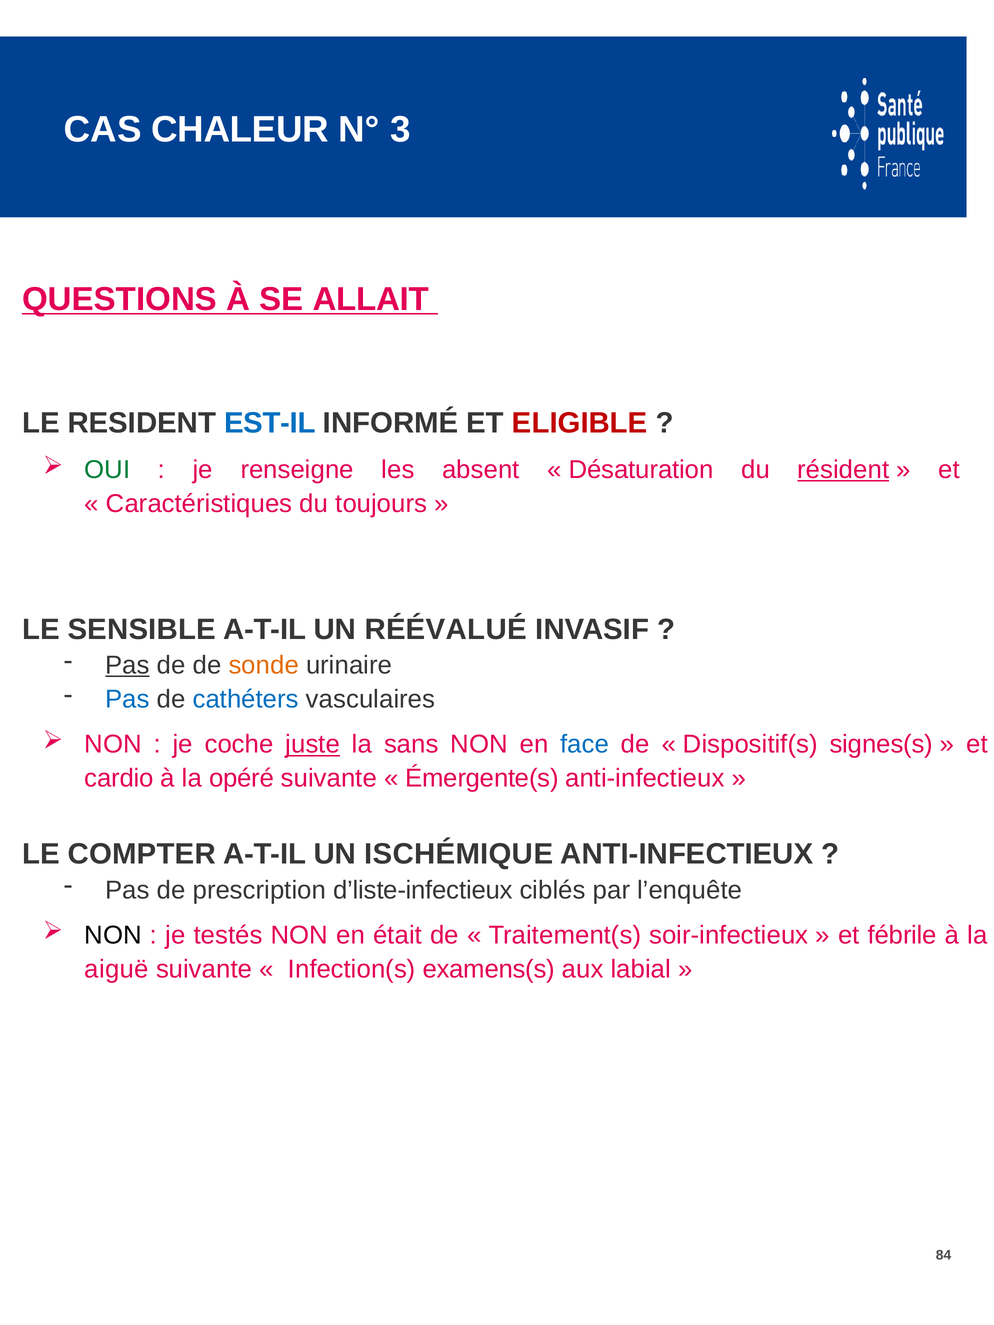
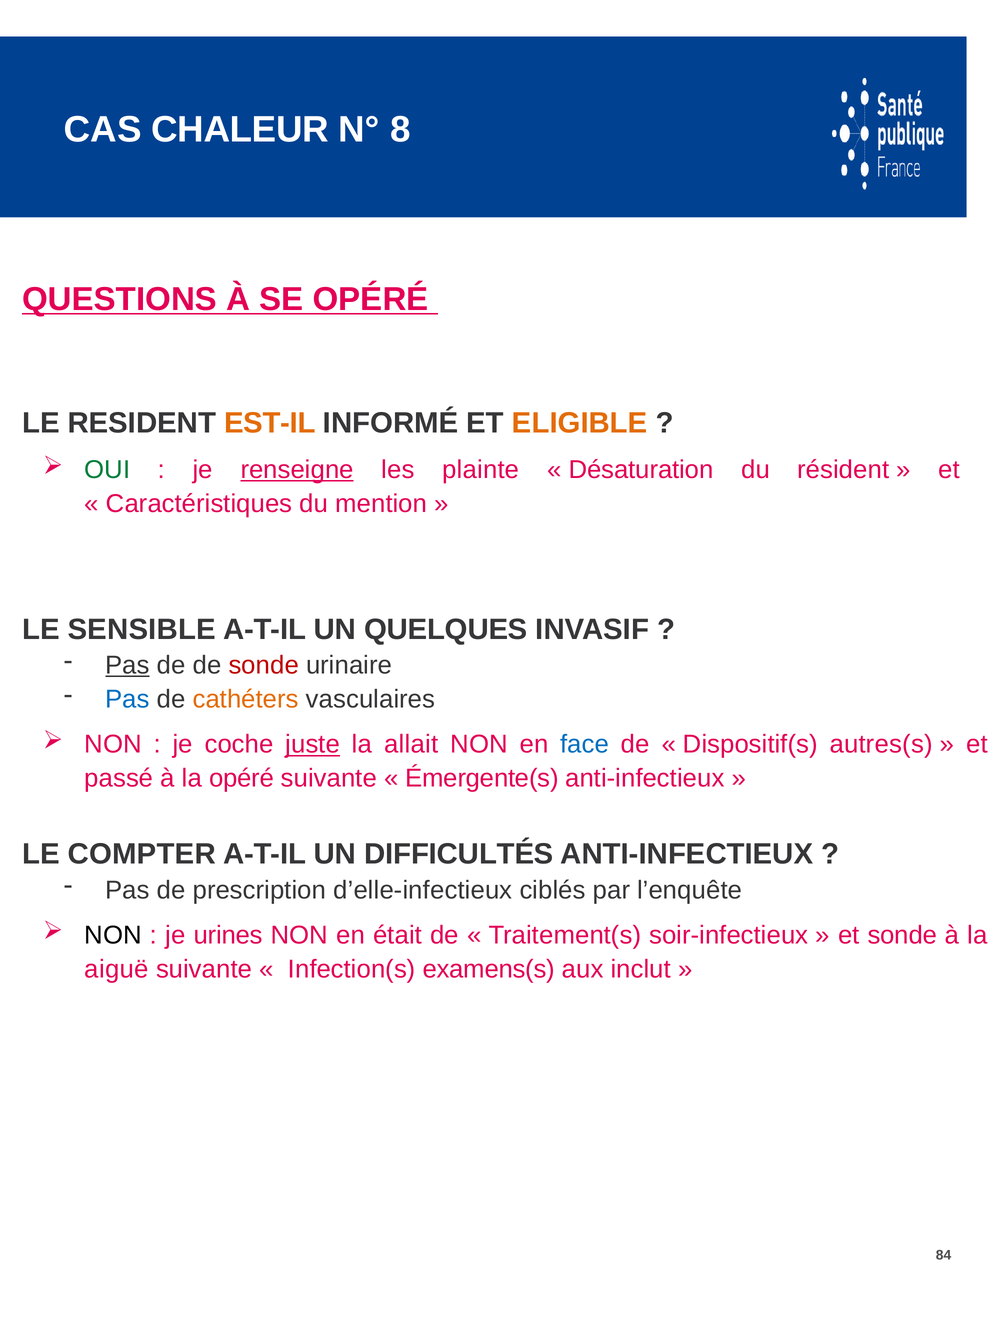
3: 3 -> 8
SE ALLAIT: ALLAIT -> OPÉRÉ
EST-IL colour: blue -> orange
ELIGIBLE colour: red -> orange
renseigne underline: none -> present
absent: absent -> plainte
résident underline: present -> none
toujours: toujours -> mention
RÉÉVALUÉ: RÉÉVALUÉ -> QUELQUES
sonde at (264, 666) colour: orange -> red
cathéters colour: blue -> orange
sans: sans -> allait
signes(s: signes(s -> autres(s
cardio: cardio -> passé
ISCHÉMIQUE: ISCHÉMIQUE -> DIFFICULTÉS
d’liste-infectieux: d’liste-infectieux -> d’elle-infectieux
testés: testés -> urines
et fébrile: fébrile -> sonde
labial: labial -> inclut
